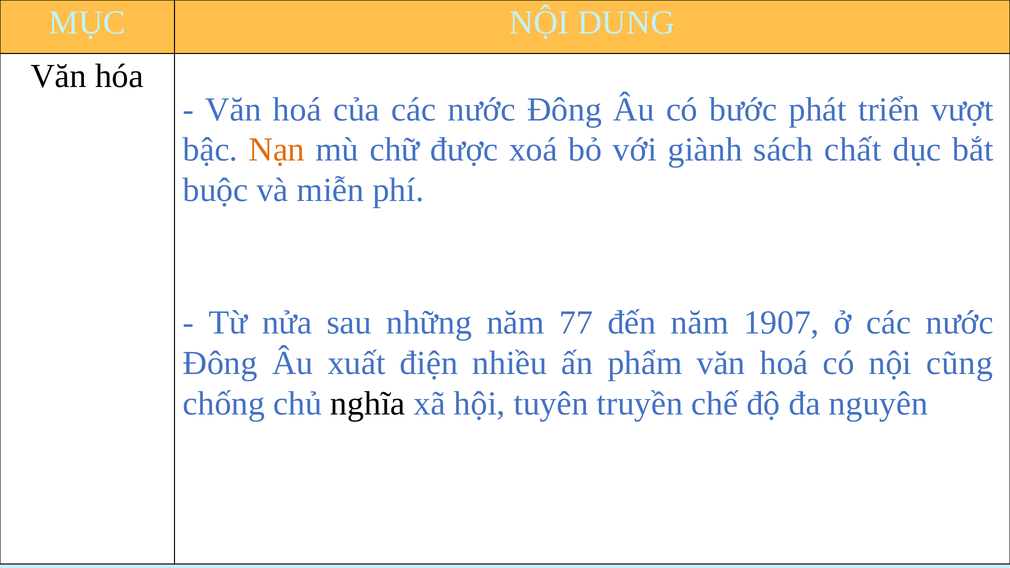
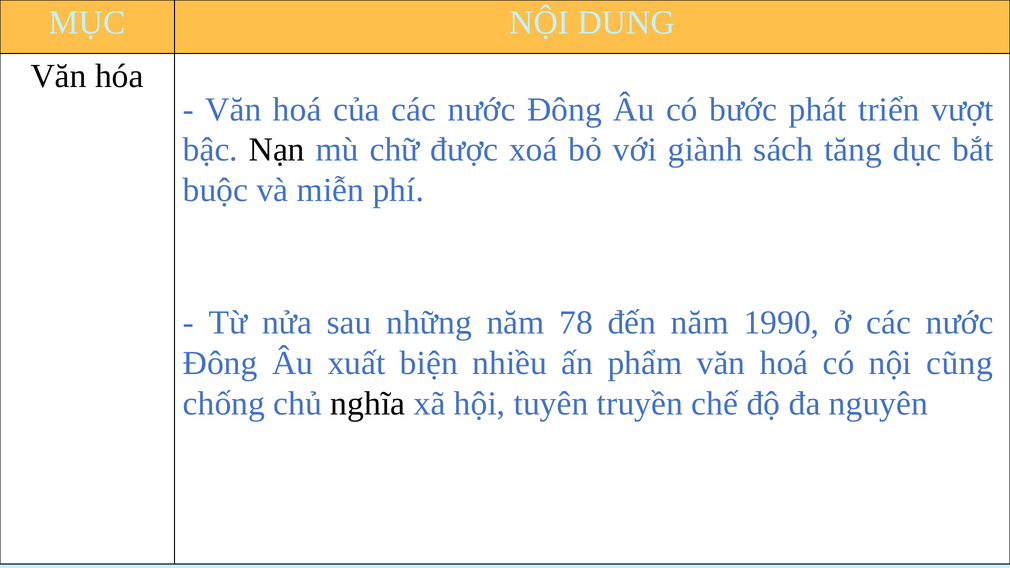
Nạn colour: orange -> black
chất: chất -> tăng
77: 77 -> 78
1907: 1907 -> 1990
xuất điện: điện -> biện
